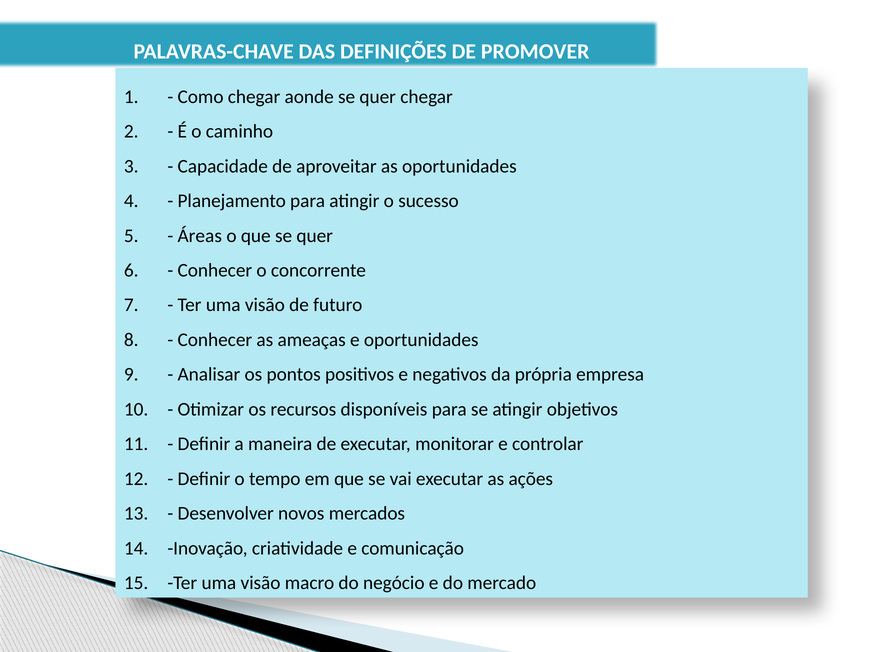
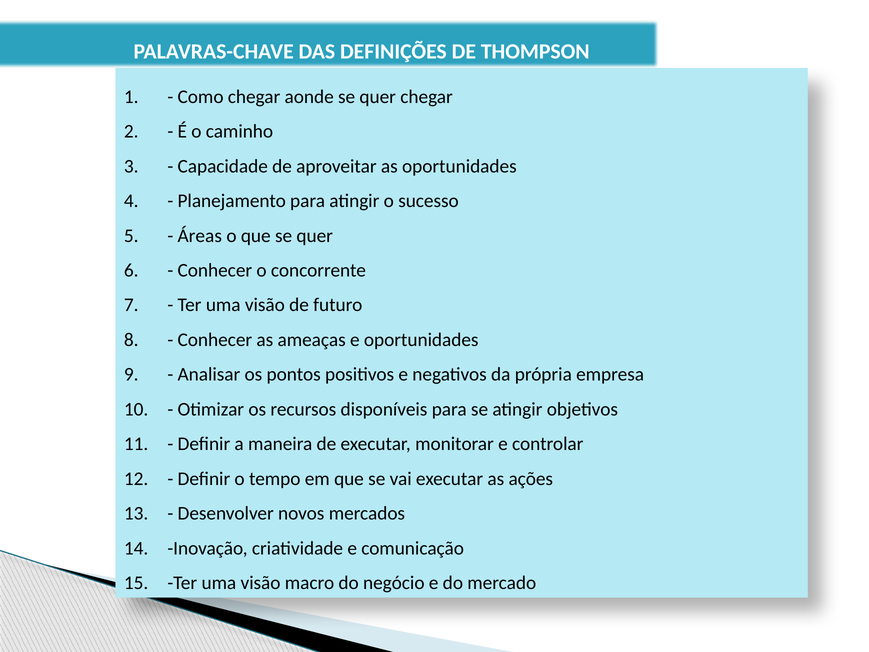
PROMOVER: PROMOVER -> THOMPSON
